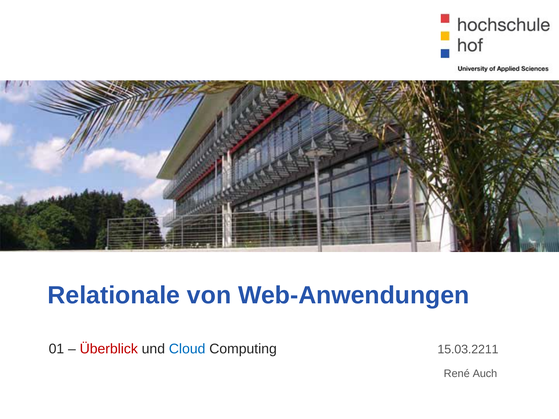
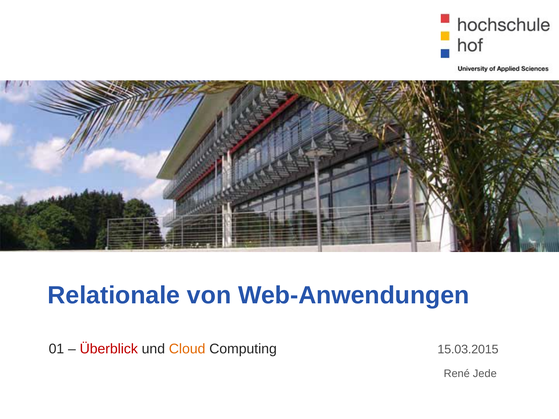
Cloud colour: blue -> orange
15.03.2211: 15.03.2211 -> 15.03.2015
Auch: Auch -> Jede
